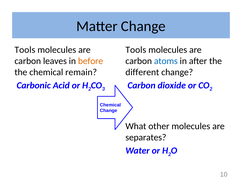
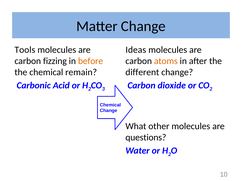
Tools at (136, 50): Tools -> Ideas
leaves: leaves -> fizzing
atoms colour: blue -> orange
separates: separates -> questions
